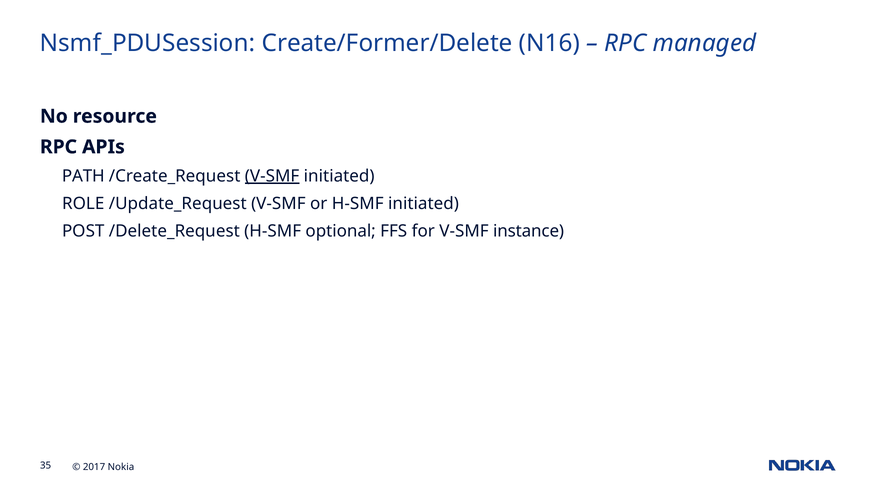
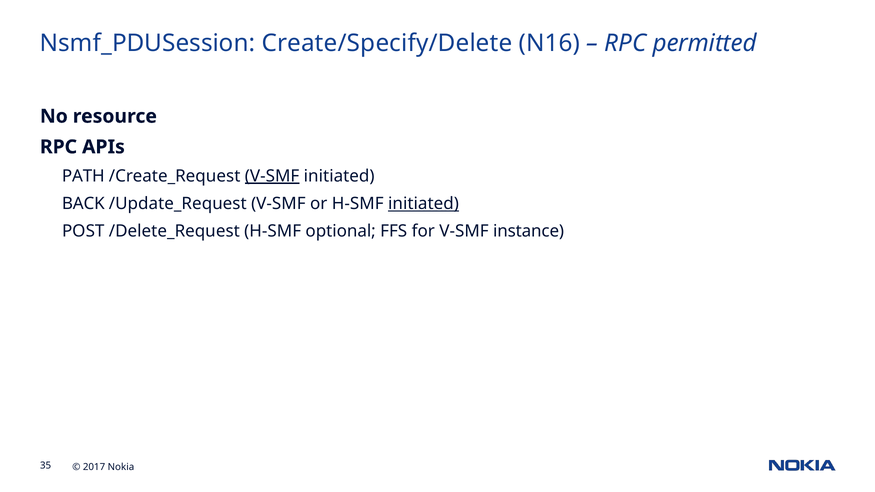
Create/Former/Delete: Create/Former/Delete -> Create/Specify/Delete
managed: managed -> permitted
ROLE: ROLE -> BACK
initiated at (423, 204) underline: none -> present
